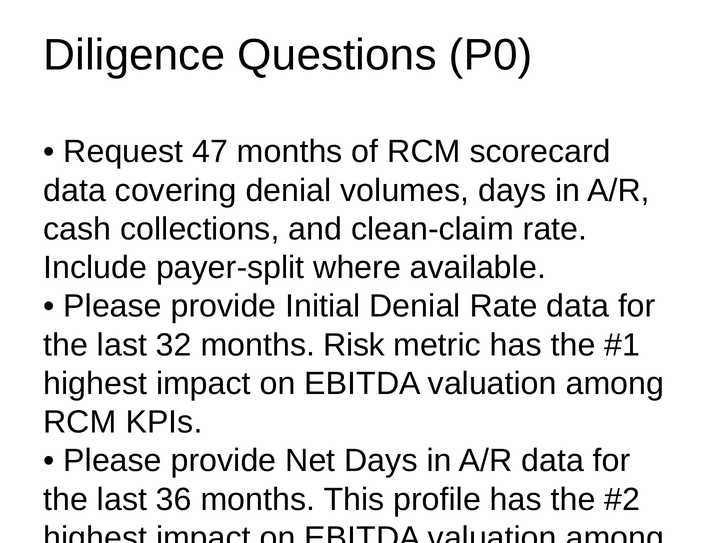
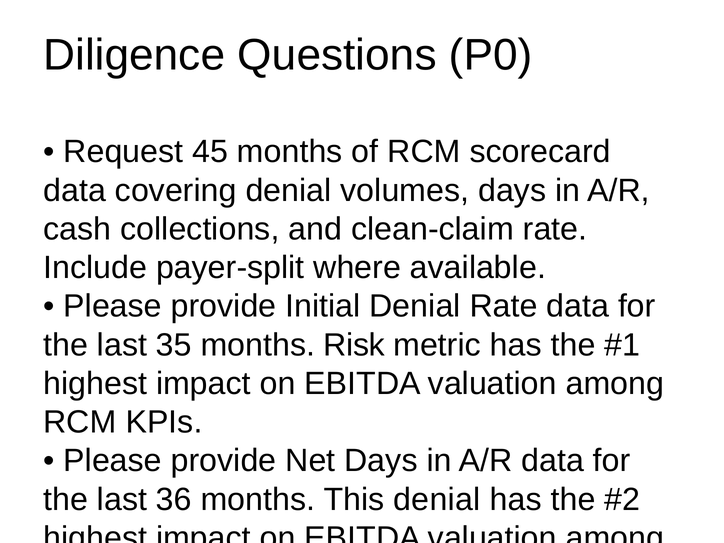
47: 47 -> 45
32: 32 -> 35
This profile: profile -> denial
